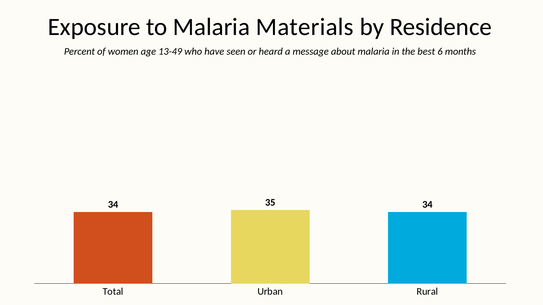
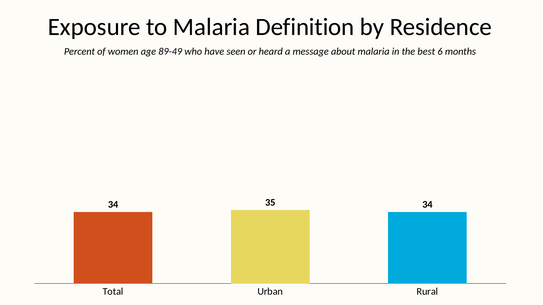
Materials: Materials -> Definition
13-49: 13-49 -> 89-49
